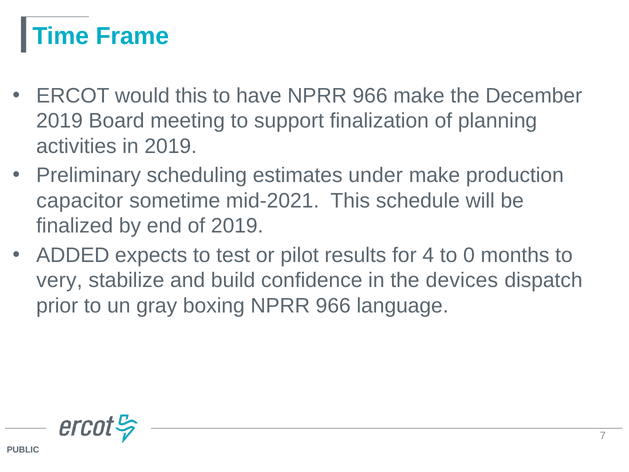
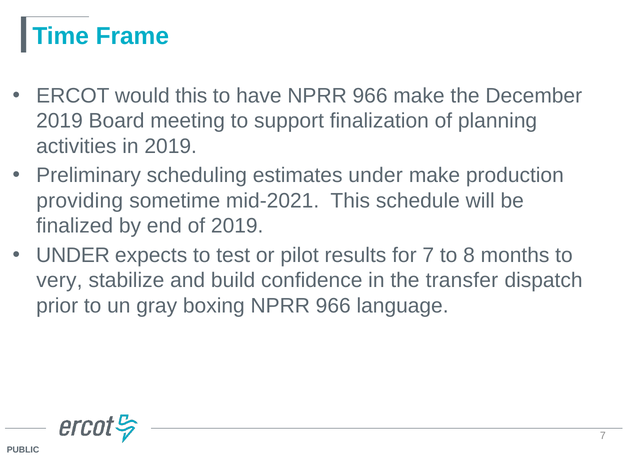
capacitor: capacitor -> providing
ADDED at (73, 255): ADDED -> UNDER
for 4: 4 -> 7
0: 0 -> 8
devices: devices -> transfer
